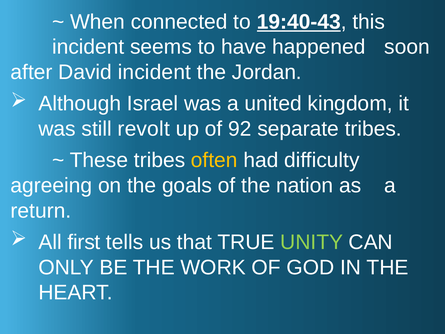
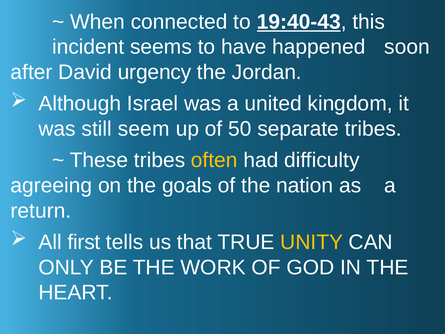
David incident: incident -> urgency
revolt: revolt -> seem
92: 92 -> 50
UNITY colour: light green -> yellow
